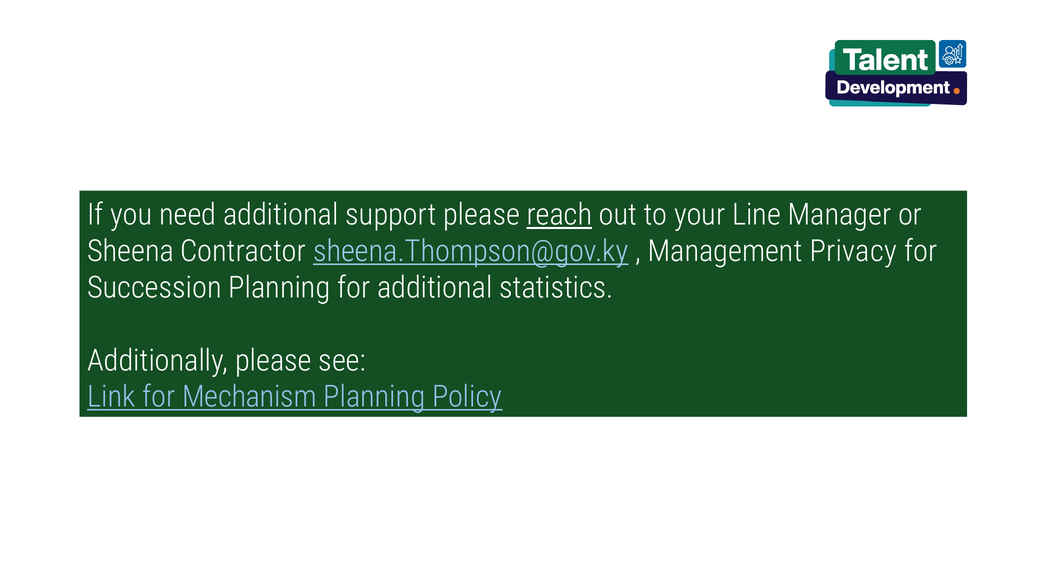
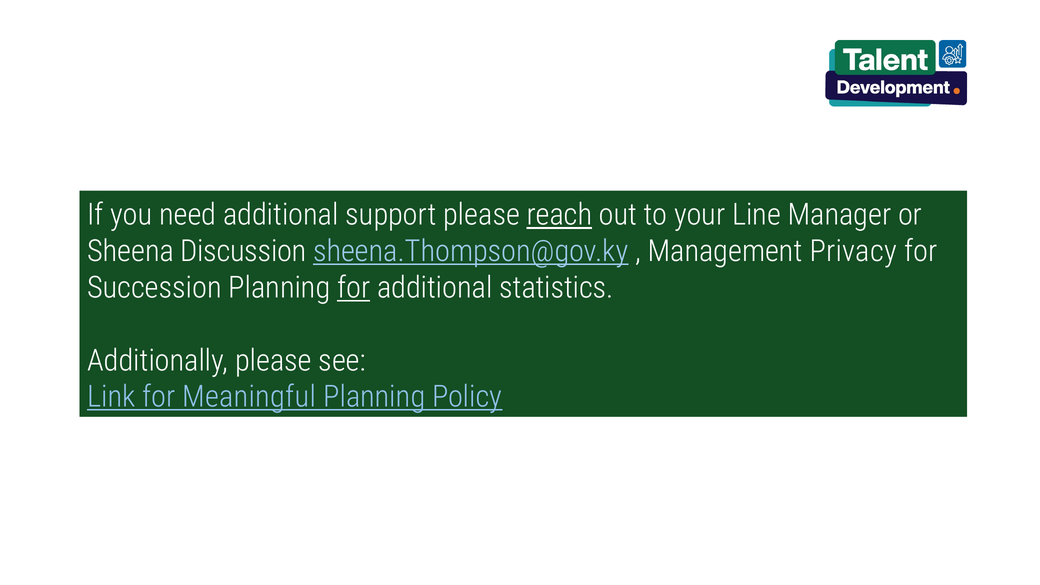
Contractor: Contractor -> Discussion
for at (354, 288) underline: none -> present
Mechanism: Mechanism -> Meaningful
